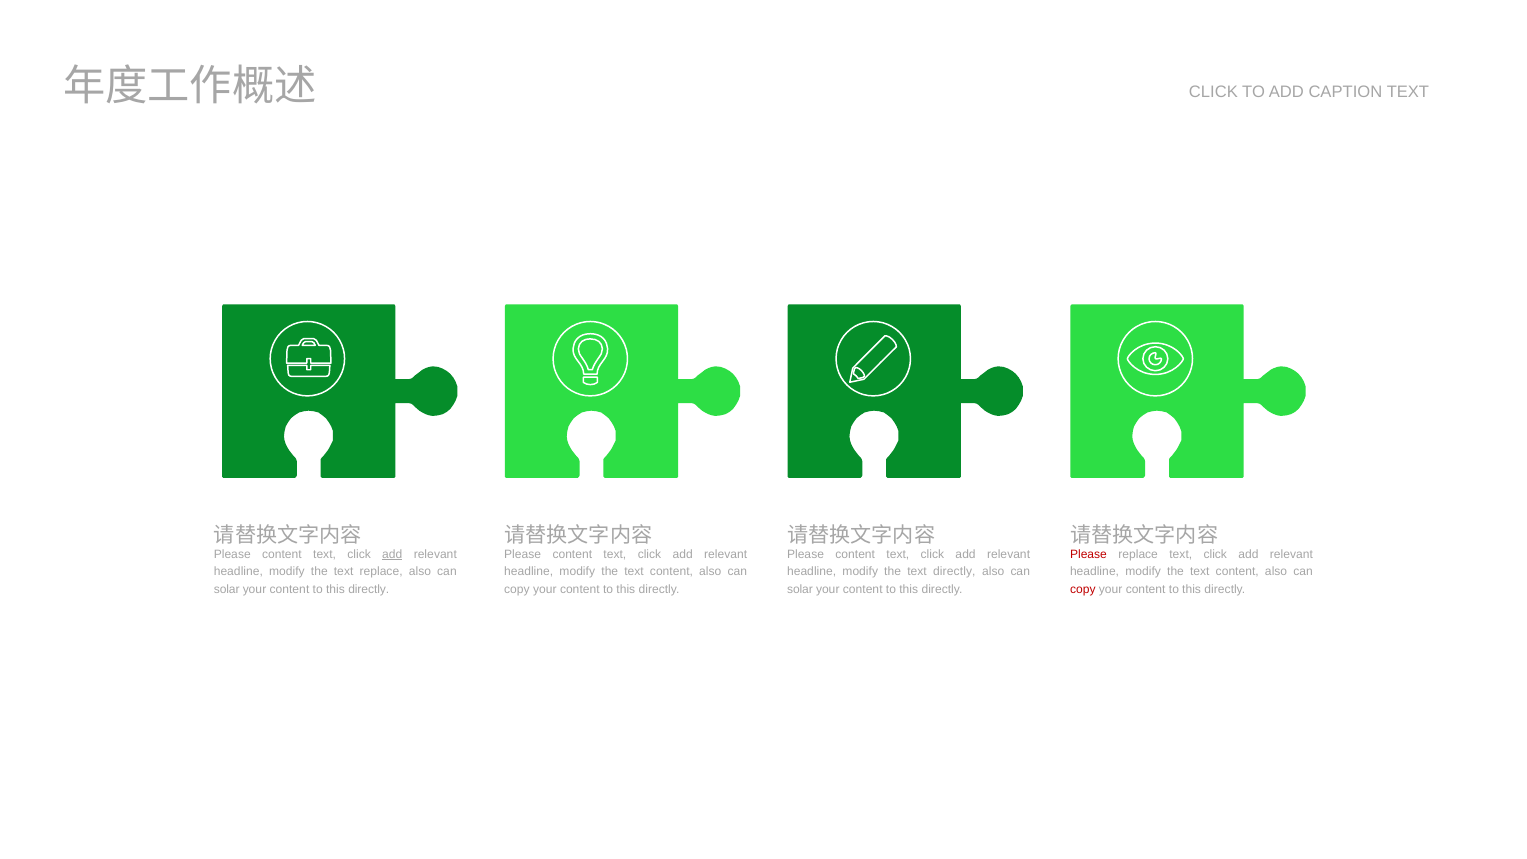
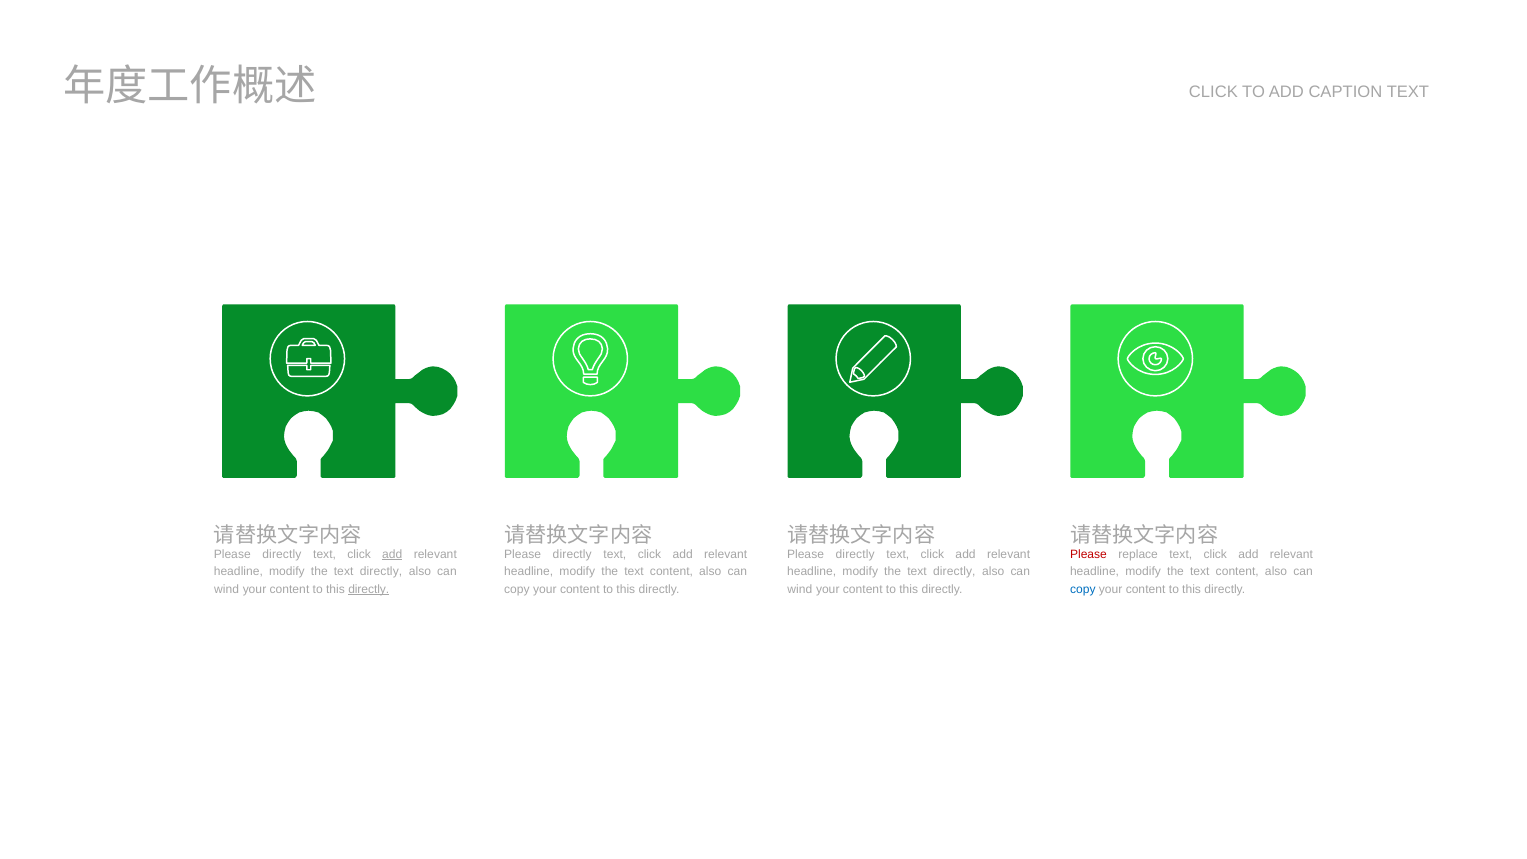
content at (282, 554): content -> directly
content at (572, 554): content -> directly
content at (855, 554): content -> directly
replace at (381, 572): replace -> directly
solar at (227, 589): solar -> wind
directly at (369, 589) underline: none -> present
solar at (800, 589): solar -> wind
copy at (1083, 589) colour: red -> blue
